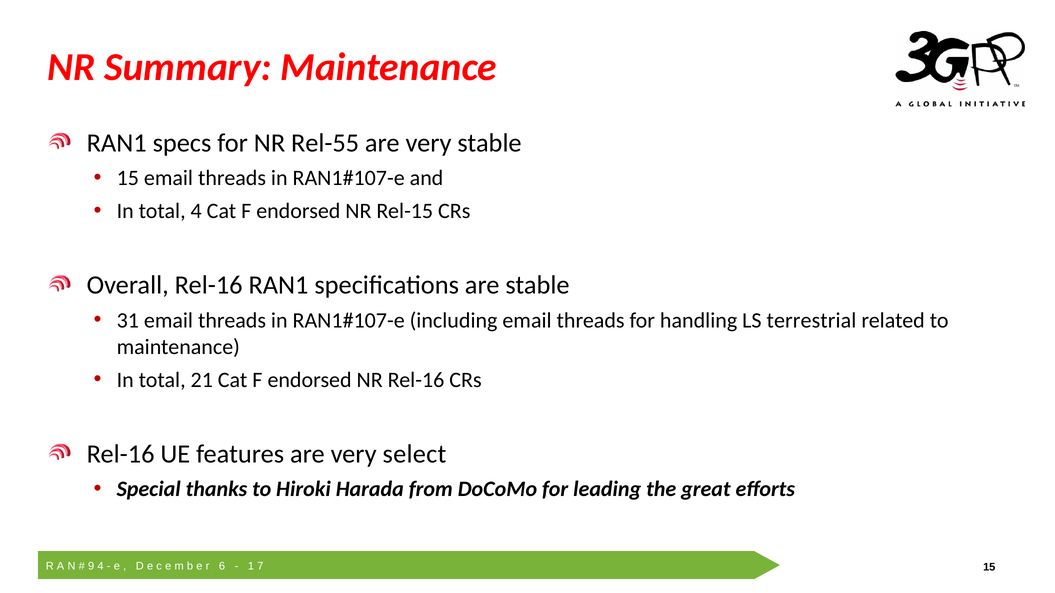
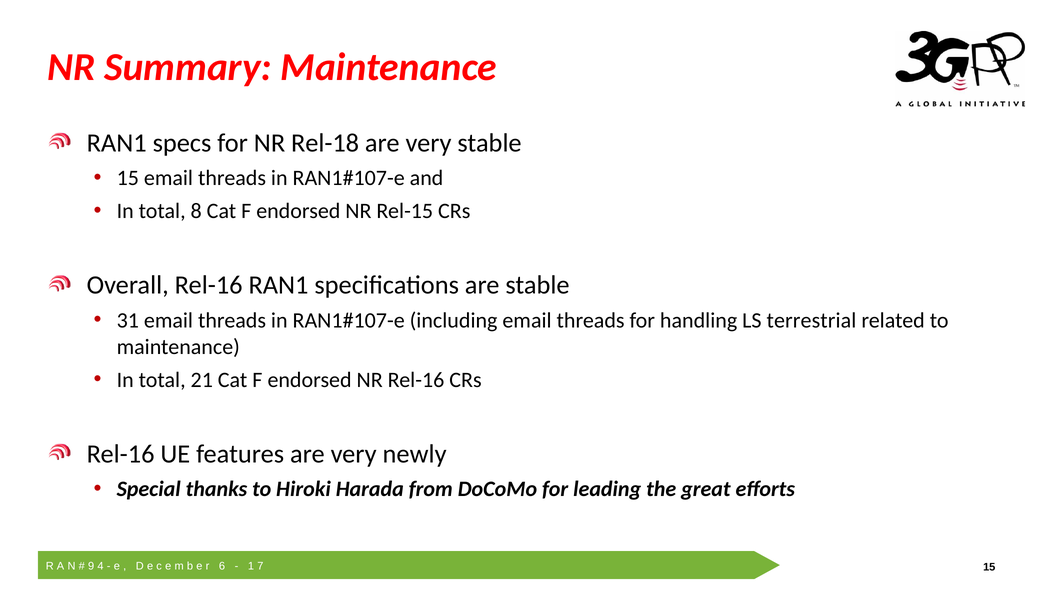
Rel-55: Rel-55 -> Rel-18
total 4: 4 -> 8
select: select -> newly
